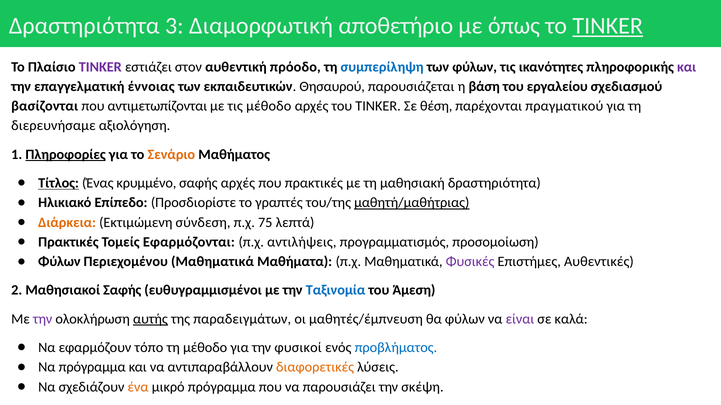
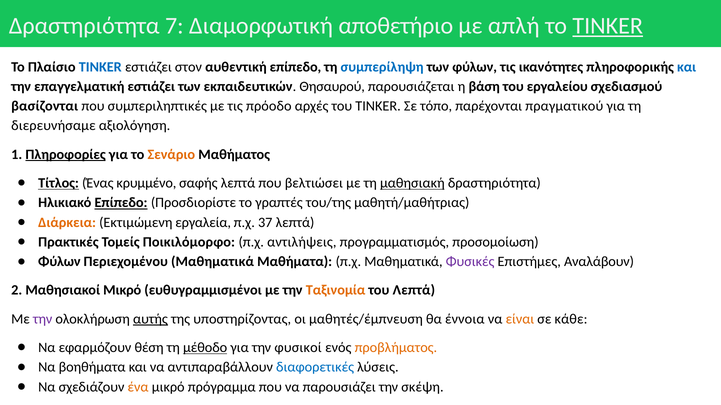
3: 3 -> 7
όπως: όπως -> απλή
TINKER at (100, 67) colour: purple -> blue
αυθεντική πρόοδο: πρόοδο -> επίπεδο
και at (687, 67) colour: purple -> blue
επαγγελματική έννοιας: έννοιας -> εστιάζει
αντιμετωπίζονται: αντιμετωπίζονται -> συμπεριληπτικές
τις μέθοδο: μέθοδο -> πρόοδο
θέση: θέση -> τόπο
σαφής αρχές: αρχές -> λεπτά
που πρακτικές: πρακτικές -> βελτιώσει
μαθησιακή underline: none -> present
Επίπεδο at (121, 203) underline: none -> present
μαθητή/μαθήτριας underline: present -> none
σύνδεση: σύνδεση -> εργαλεία
75: 75 -> 37
Εφαρμόζονται: Εφαρμόζονται -> Ποικιλόμορφο
Αυθεντικές: Αυθεντικές -> Αναλάβουν
Μαθησιακοί Σαφής: Σαφής -> Μικρό
Ταξινομία colour: blue -> orange
του Άμεση: Άμεση -> Λεπτά
παραδειγμάτων: παραδειγμάτων -> υποστηρίζοντας
θα φύλων: φύλων -> έννοια
είναι colour: purple -> orange
καλά: καλά -> κάθε
τόπο: τόπο -> θέση
μέθοδο at (205, 348) underline: none -> present
προβλήματος colour: blue -> orange
Να πρόγραμμα: πρόγραμμα -> βοηθήματα
διαφορετικές colour: orange -> blue
